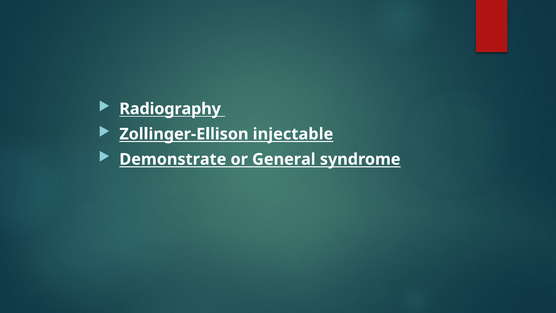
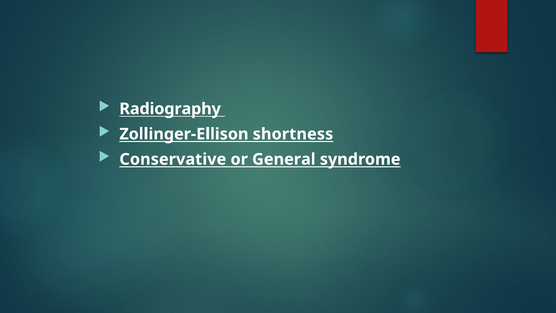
injectable: injectable -> shortness
Demonstrate: Demonstrate -> Conservative
